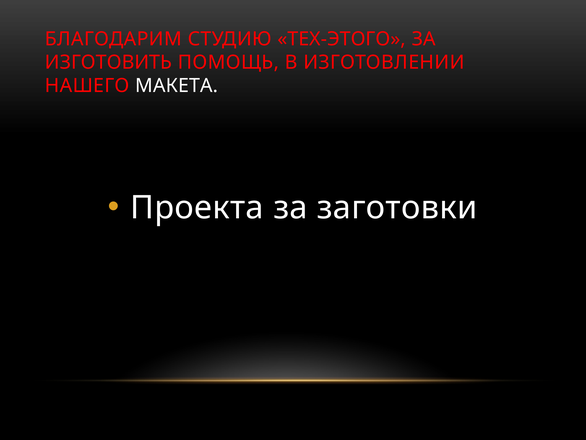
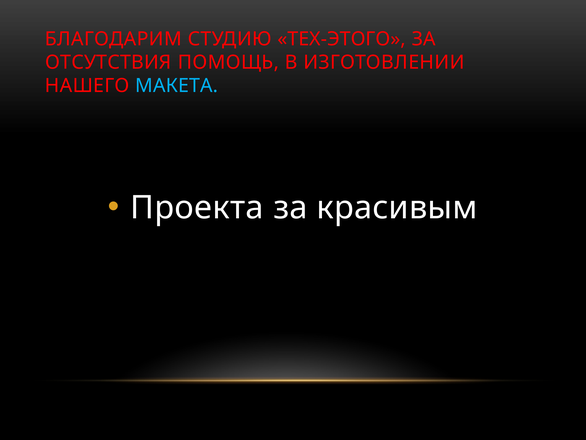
ИЗГОТОВИТЬ: ИЗГОТОВИТЬ -> ОТСУТСТВИЯ
МАКЕТА colour: white -> light blue
заготовки: заготовки -> красивым
